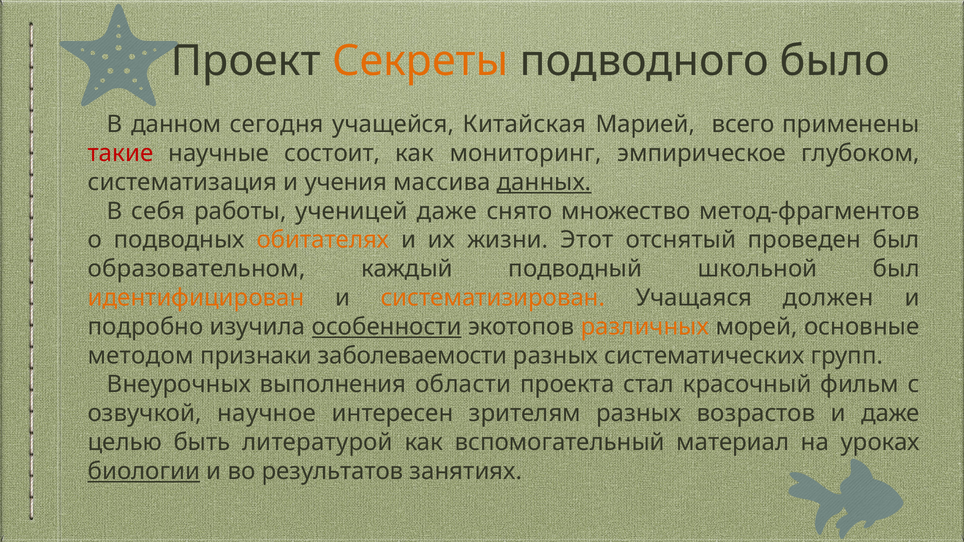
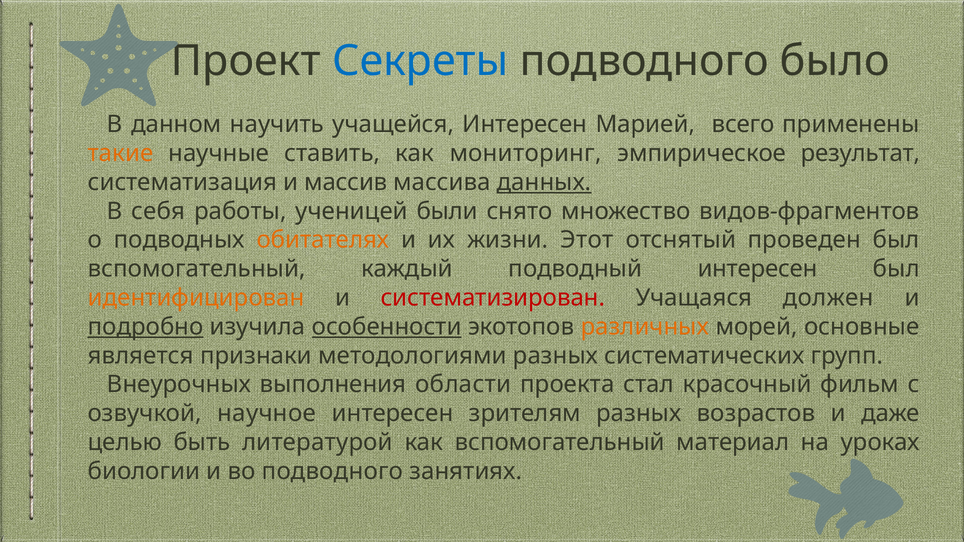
Секреты colour: orange -> blue
сегодня: сегодня -> научить
учащейся Китайская: Китайская -> Интересен
такие colour: red -> orange
состоит: состоит -> ставить
глубоком: глубоком -> результат
учения: учения -> массив
ученицей даже: даже -> были
метод-фрагментов: метод-фрагментов -> видов-фрагментов
образовательном at (197, 269): образовательном -> вспомогательный
подводный школьной: школьной -> интересен
систематизирован colour: orange -> red
подробно underline: none -> present
методом: методом -> является
заболеваемости: заболеваемости -> методологиями
биологии underline: present -> none
во результатов: результатов -> подводного
